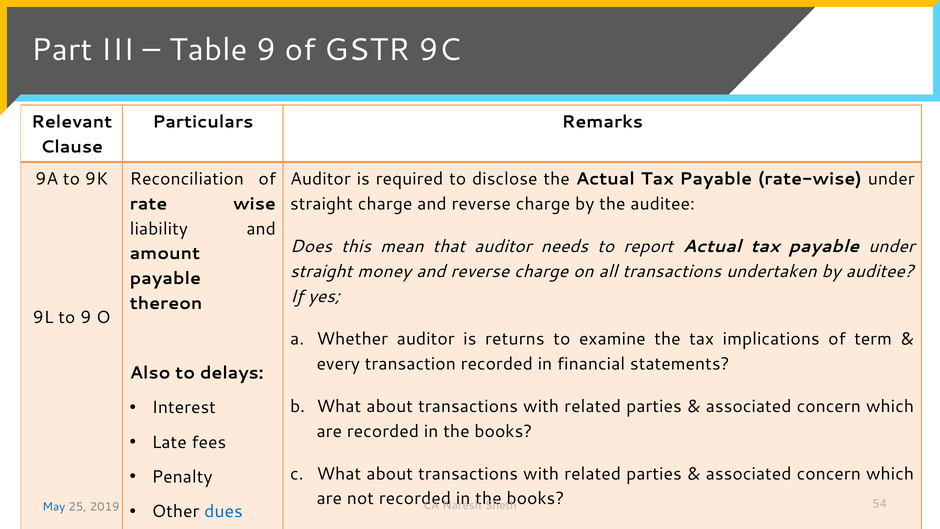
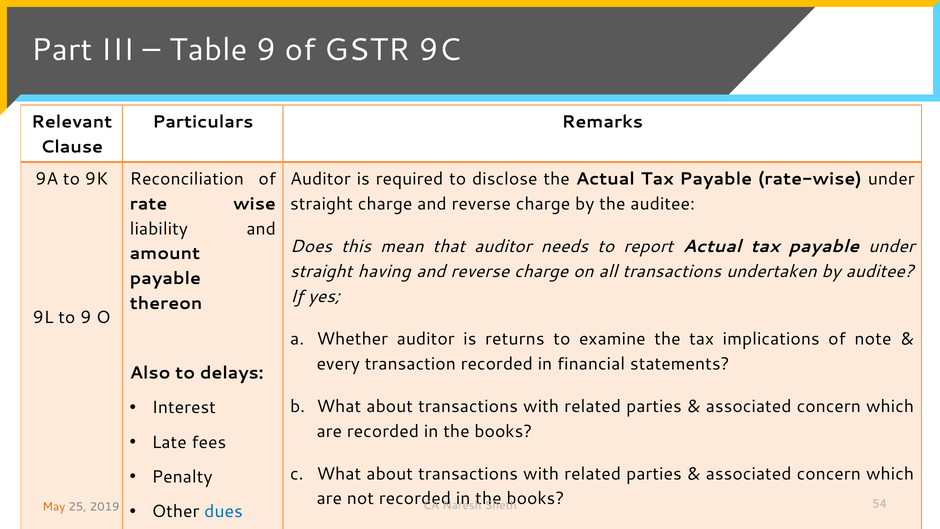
money: money -> having
term: term -> note
May colour: blue -> orange
